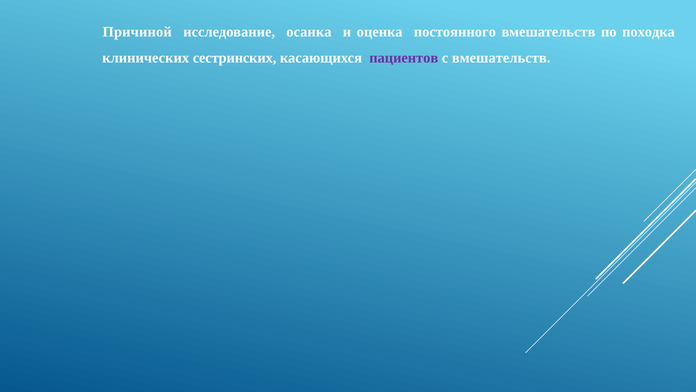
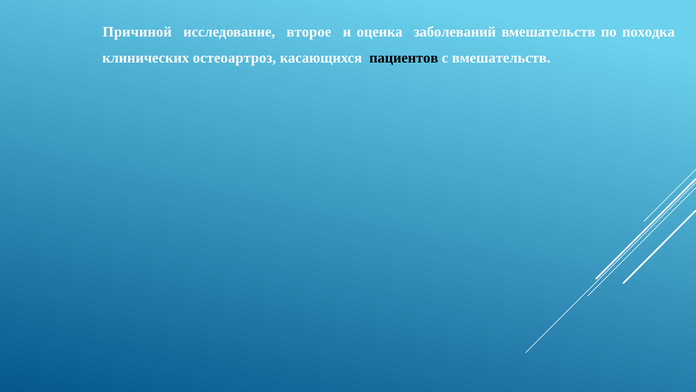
осанка: осанка -> второе
постоянного: постоянного -> заболеваний
сестринских: сестринских -> остеоартроз
пациентов colour: purple -> black
